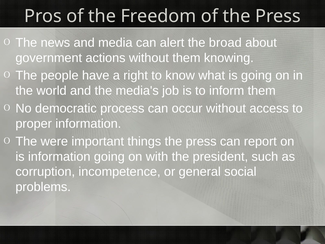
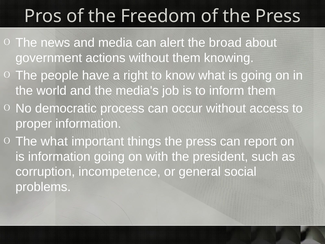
The were: were -> what
